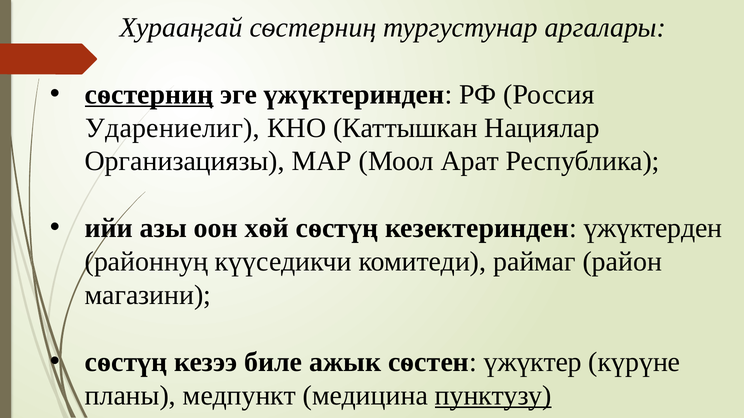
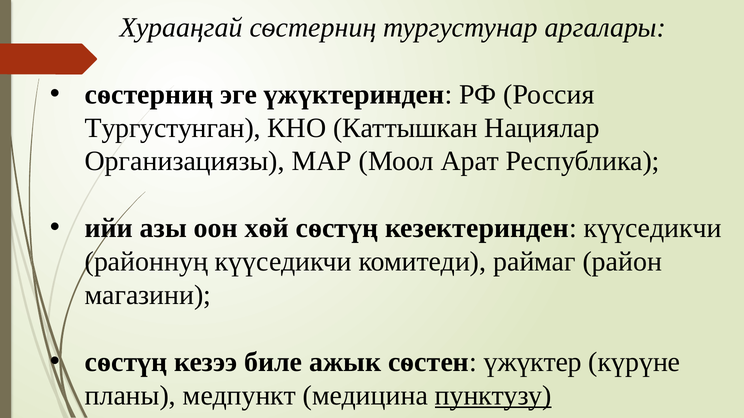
сѳстерниң at (149, 94) underline: present -> none
Ударениелиг: Ударениелиг -> Тургустунган
кезектеринден үжүктерден: үжүктерден -> күүседикчи
